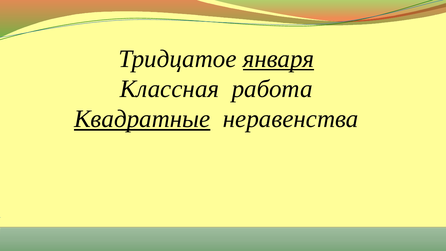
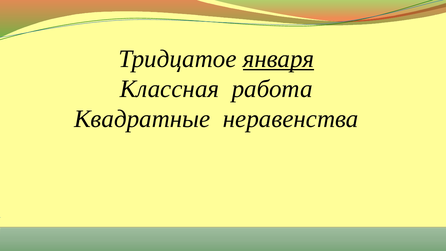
Квадратные underline: present -> none
